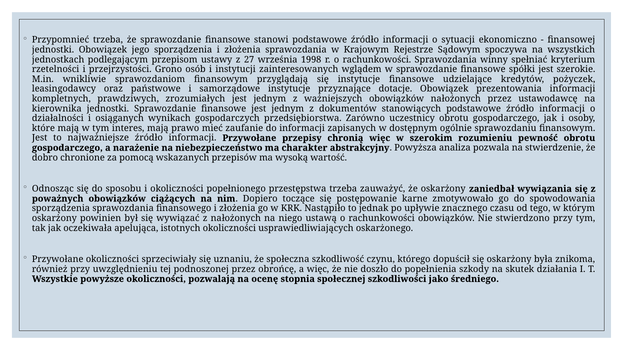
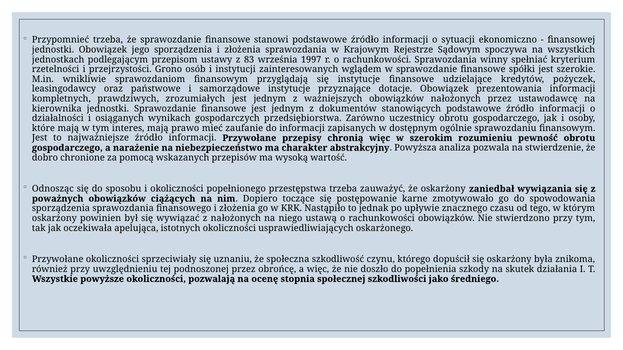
27: 27 -> 83
1998: 1998 -> 1997
